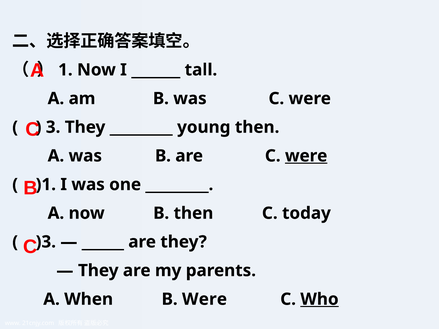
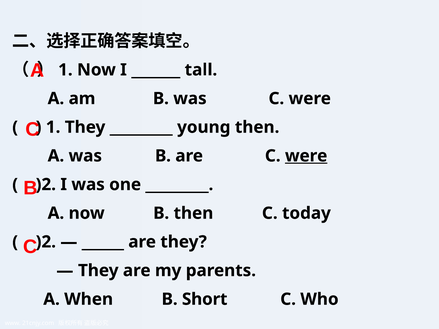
3 at (53, 127): 3 -> 1
)1 at (46, 185): )1 -> )2
)3 at (46, 242): )3 -> )2
B Were: Were -> Short
Who underline: present -> none
